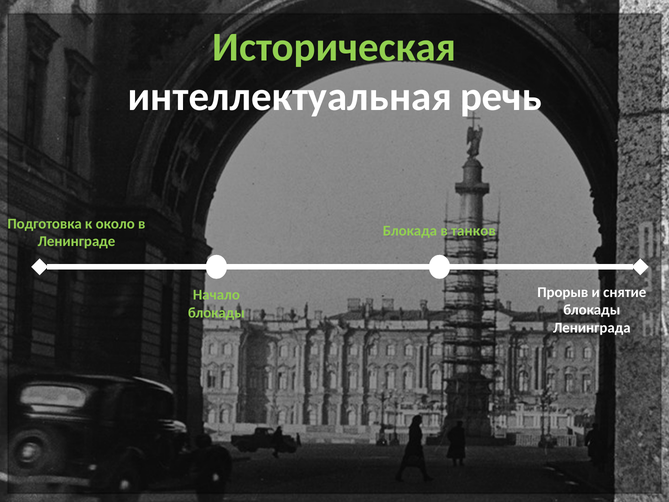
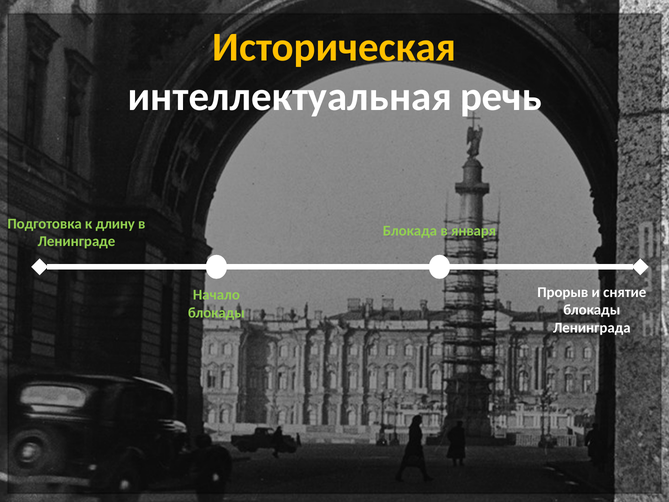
Историческая colour: light green -> yellow
около: около -> длину
танков: танков -> января
